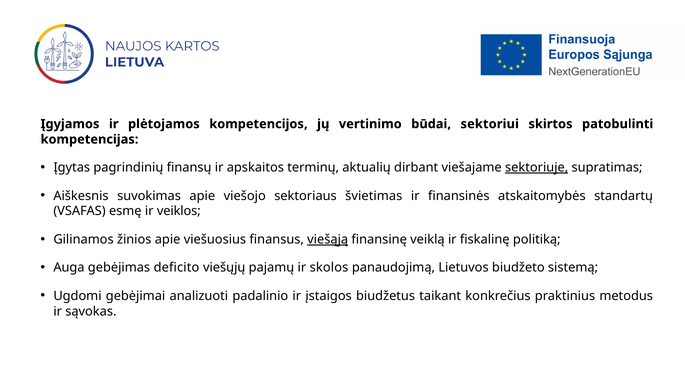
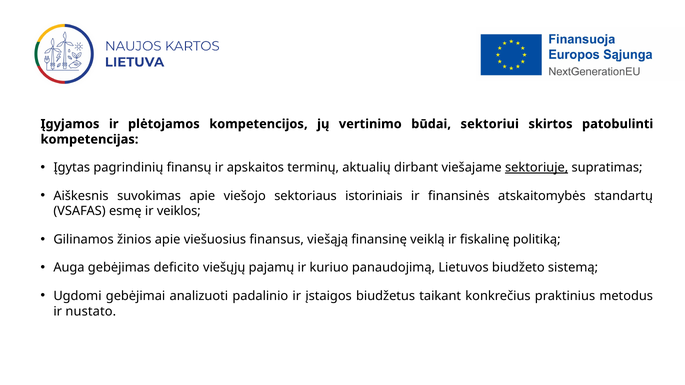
švietimas: švietimas -> istoriniais
viešąją underline: present -> none
skolos: skolos -> kuriuo
sąvokas: sąvokas -> nustato
